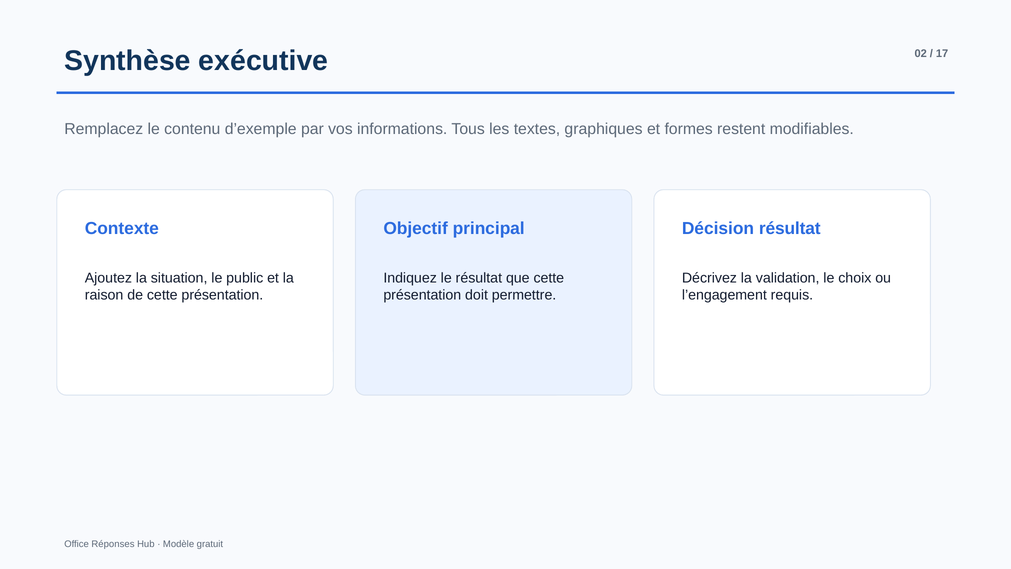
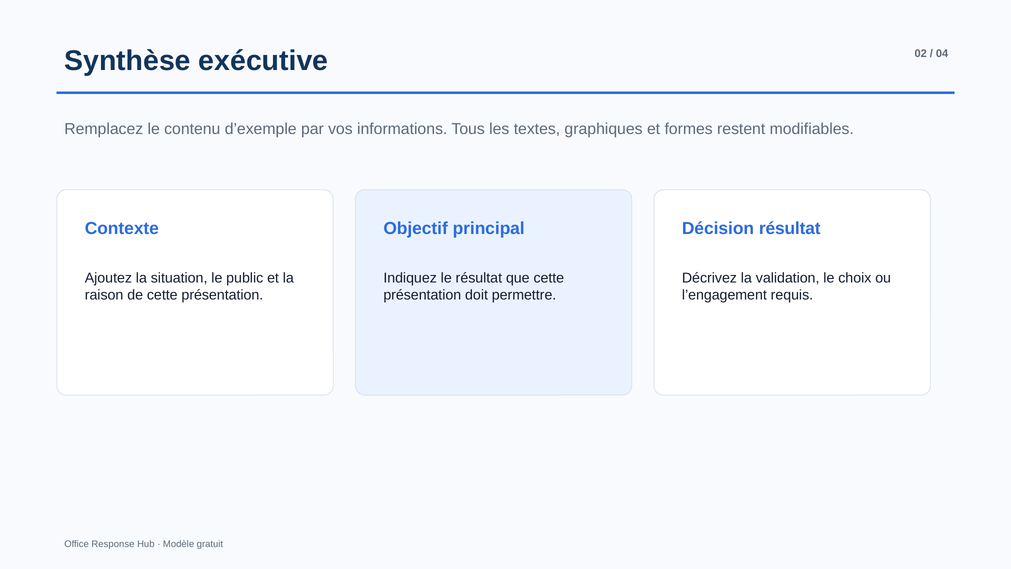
17: 17 -> 04
Réponses: Réponses -> Response
